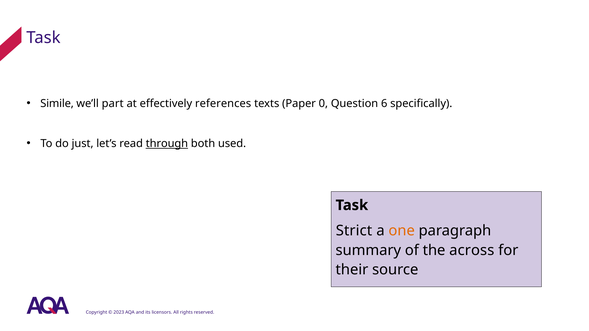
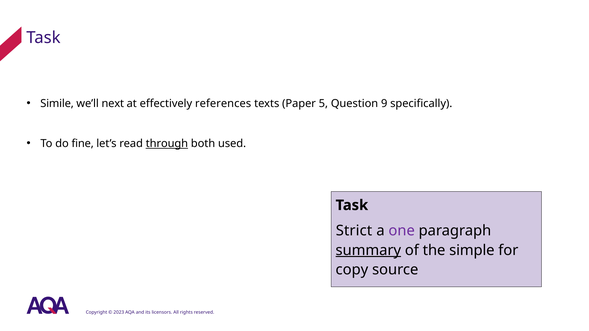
part: part -> next
0: 0 -> 5
6: 6 -> 9
just: just -> fine
one colour: orange -> purple
summary underline: none -> present
across: across -> simple
their: their -> copy
